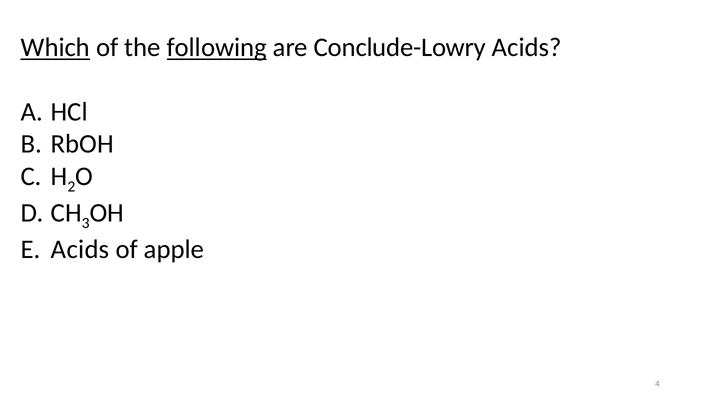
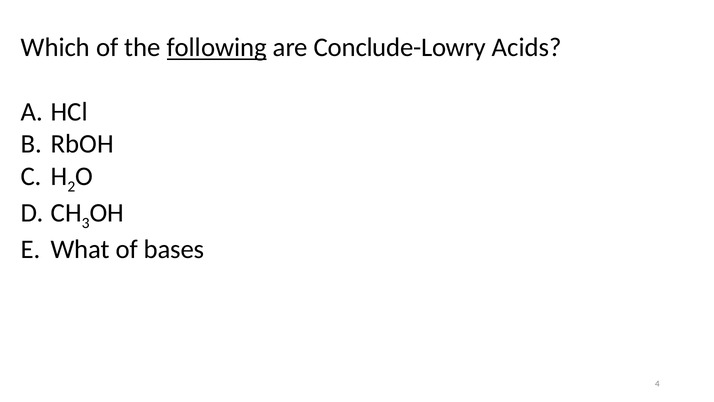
Which underline: present -> none
Acids at (80, 249): Acids -> What
apple: apple -> bases
